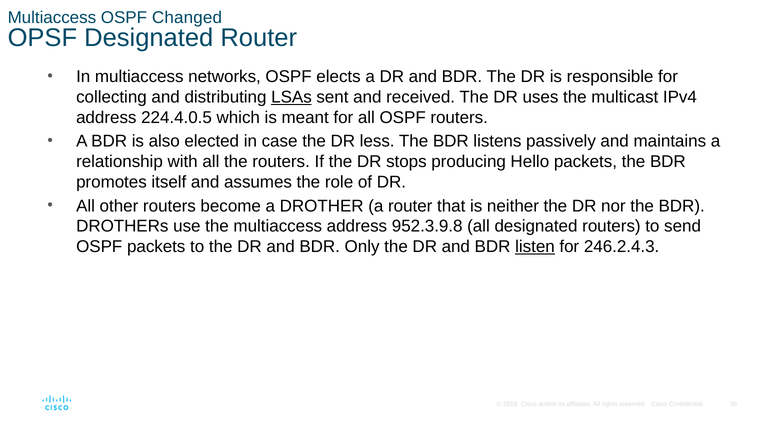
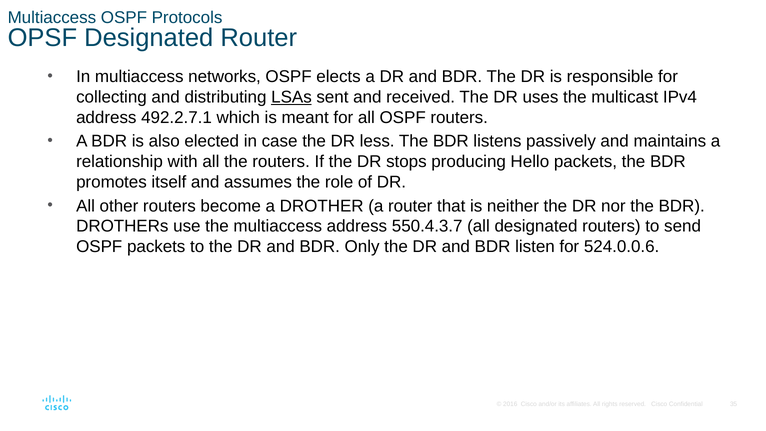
Changed: Changed -> Protocols
224.4.0.5: 224.4.0.5 -> 492.2.7.1
952.3.9.8: 952.3.9.8 -> 550.4.3.7
listen underline: present -> none
246.2.4.3: 246.2.4.3 -> 524.0.0.6
